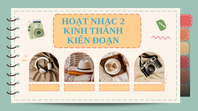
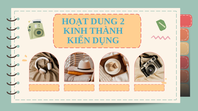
NHẠC: NHẠC -> DUNG
ĐOẠN: ĐOẠN -> DỤNG
